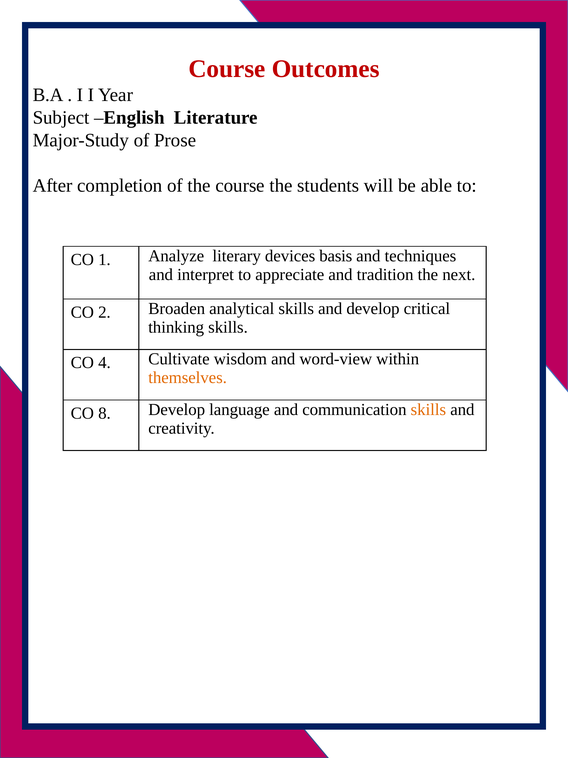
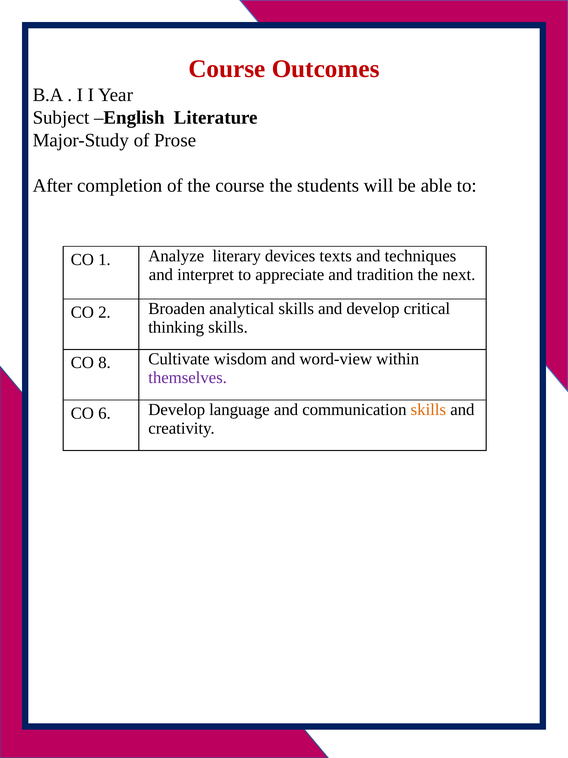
basis: basis -> texts
4: 4 -> 8
themselves colour: orange -> purple
8: 8 -> 6
